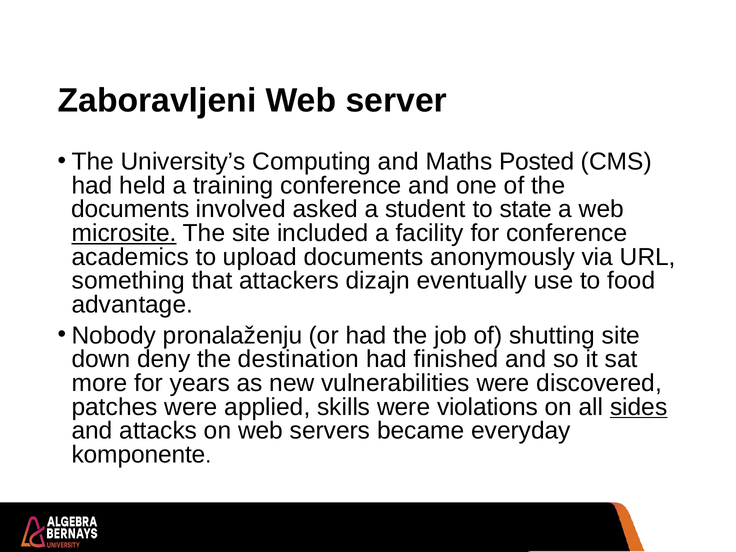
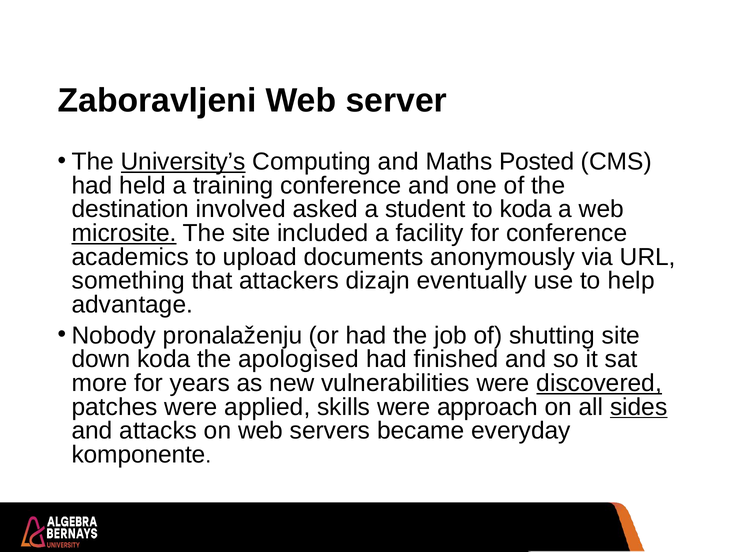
University’s underline: none -> present
documents at (130, 209): documents -> destination
to state: state -> koda
food: food -> help
down deny: deny -> koda
destination: destination -> apologised
discovered underline: none -> present
violations: violations -> approach
